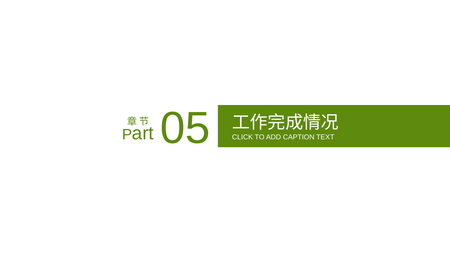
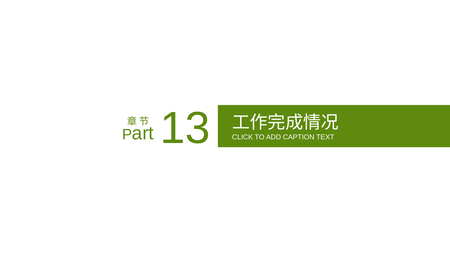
05: 05 -> 13
